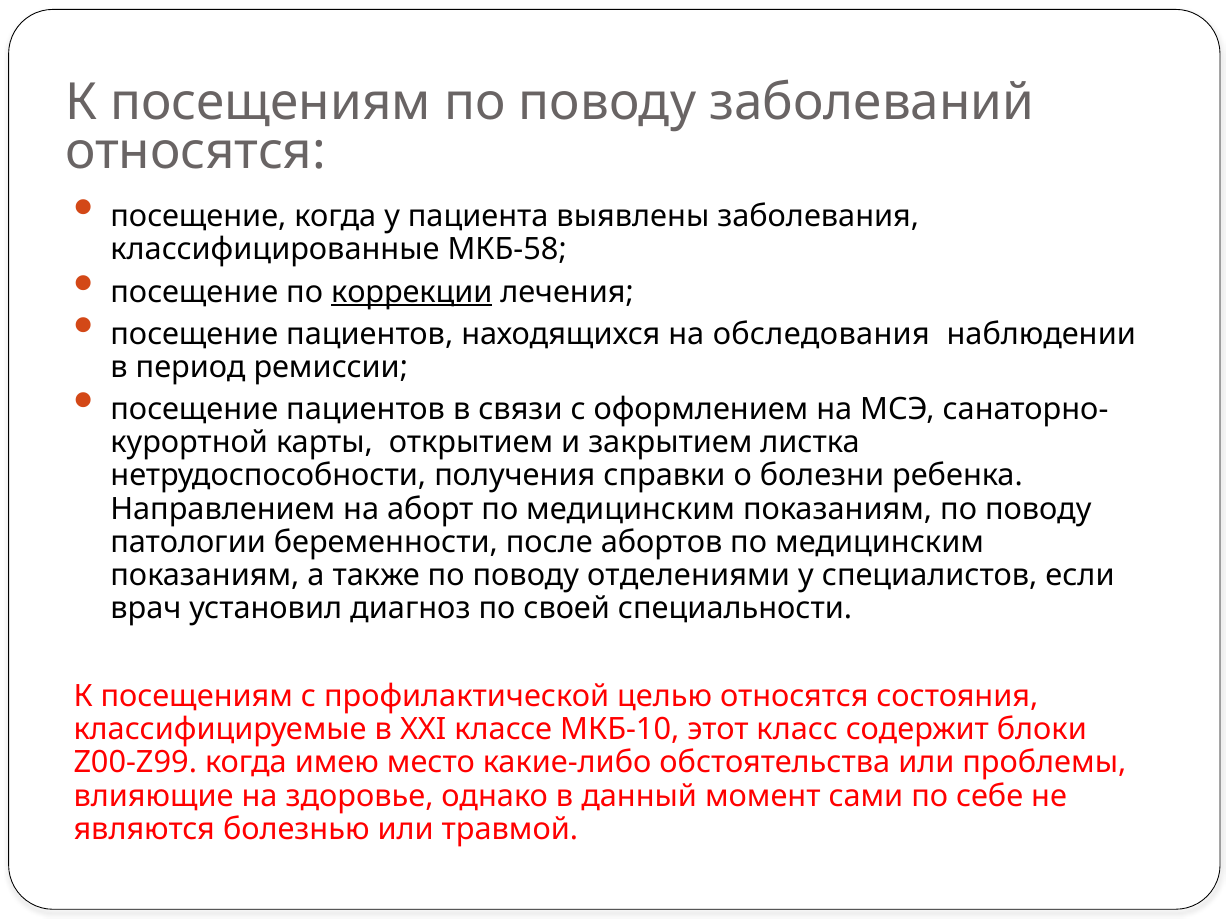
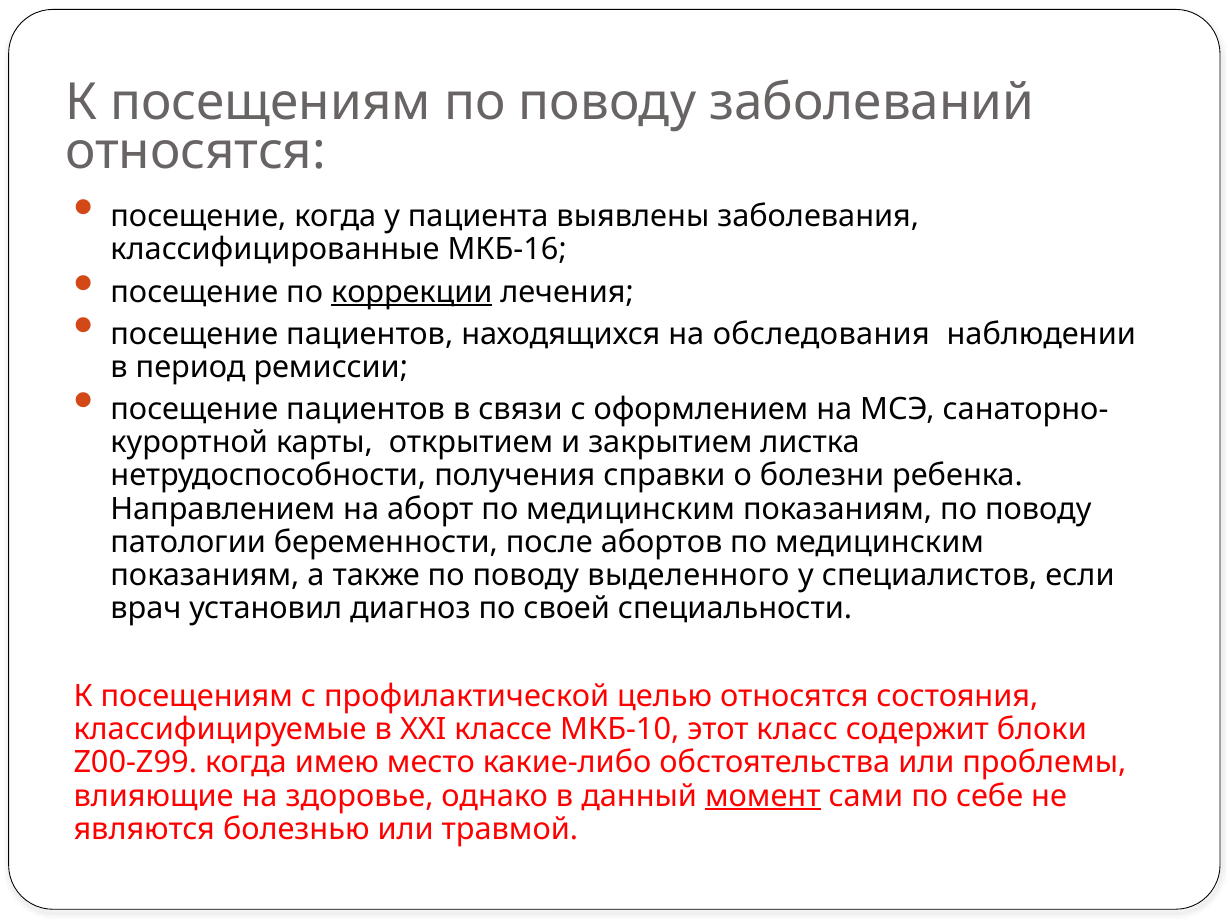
МКБ-58: МКБ-58 -> МКБ-16
отделениями: отделениями -> выделенного
момент underline: none -> present
